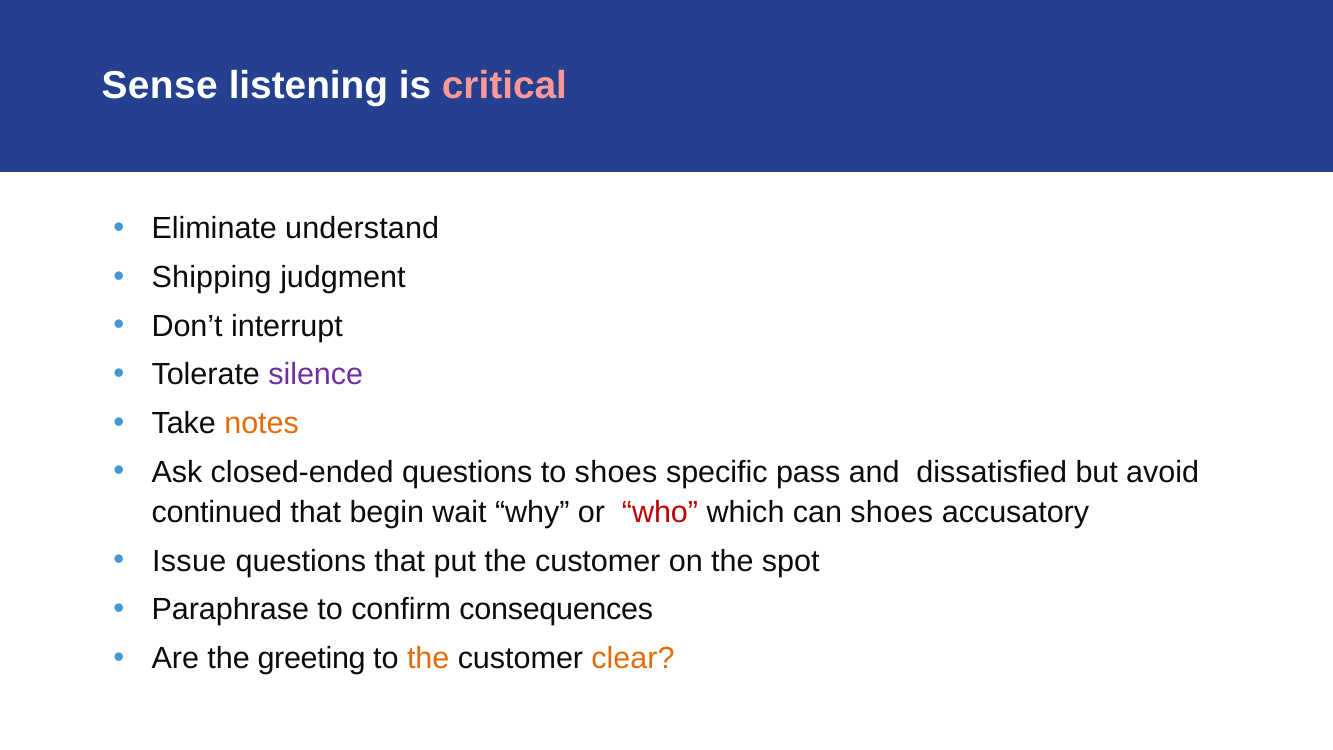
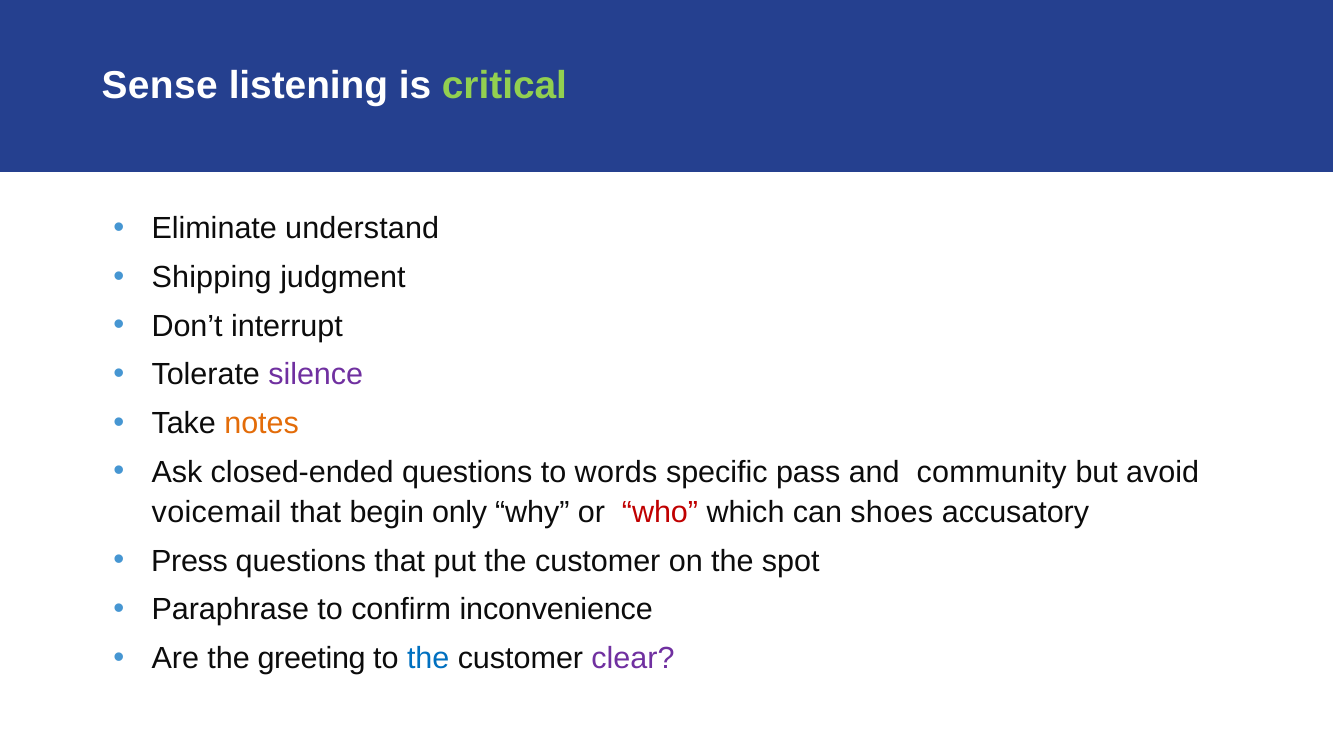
critical colour: pink -> light green
to shoes: shoes -> words
dissatisfied: dissatisfied -> community
continued: continued -> voicemail
wait: wait -> only
Issue: Issue -> Press
consequences: consequences -> inconvenience
the at (428, 658) colour: orange -> blue
clear colour: orange -> purple
